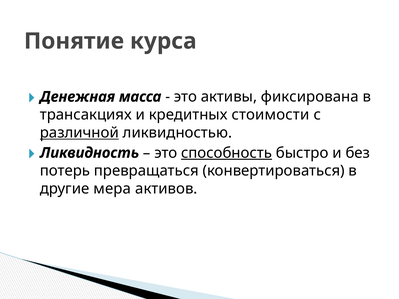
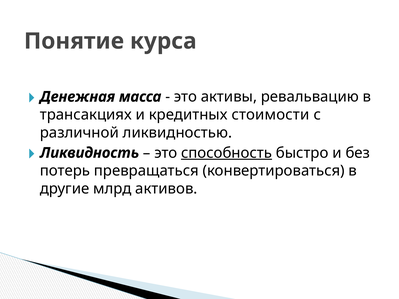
фиксирована: фиксирована -> ревальвацию
различной underline: present -> none
мера: мера -> млрд
